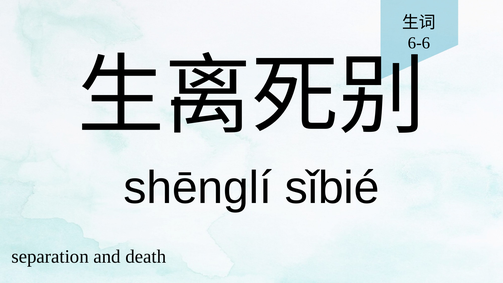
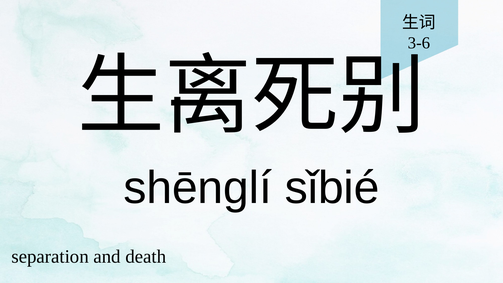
6-6: 6-6 -> 3-6
